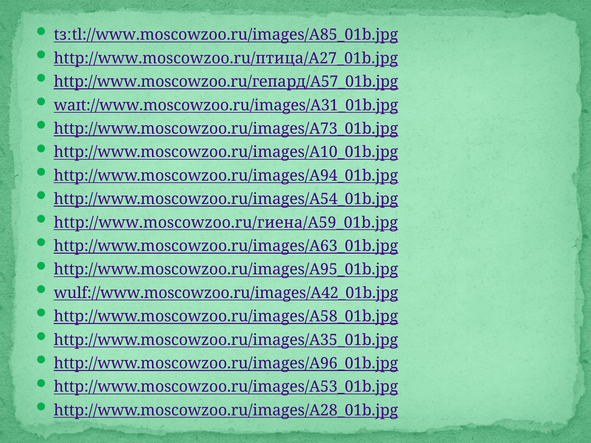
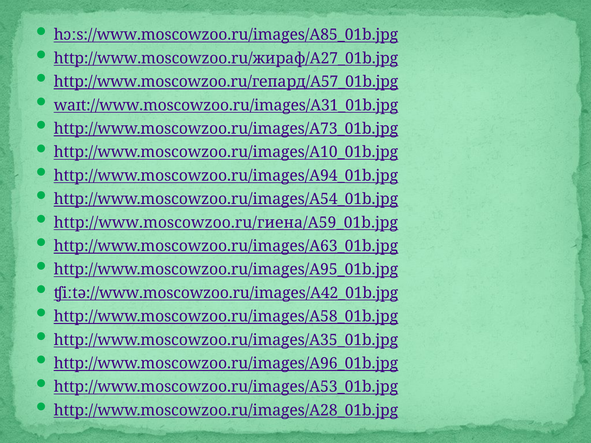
tɜːtl://www.moscowzoo.ru/images/A85_01b.jpg: tɜːtl://www.moscowzoo.ru/images/A85_01b.jpg -> hɔːs://www.moscowzoo.ru/images/A85_01b.jpg
http://www.moscowzoo.ru/птица/A27_01b.jpg: http://www.moscowzoo.ru/птица/A27_01b.jpg -> http://www.moscowzoo.ru/жираф/A27_01b.jpg
wulf://www.moscowzoo.ru/images/A42_01b.jpg: wulf://www.moscowzoo.ru/images/A42_01b.jpg -> ʧiːtə://www.moscowzoo.ru/images/A42_01b.jpg
